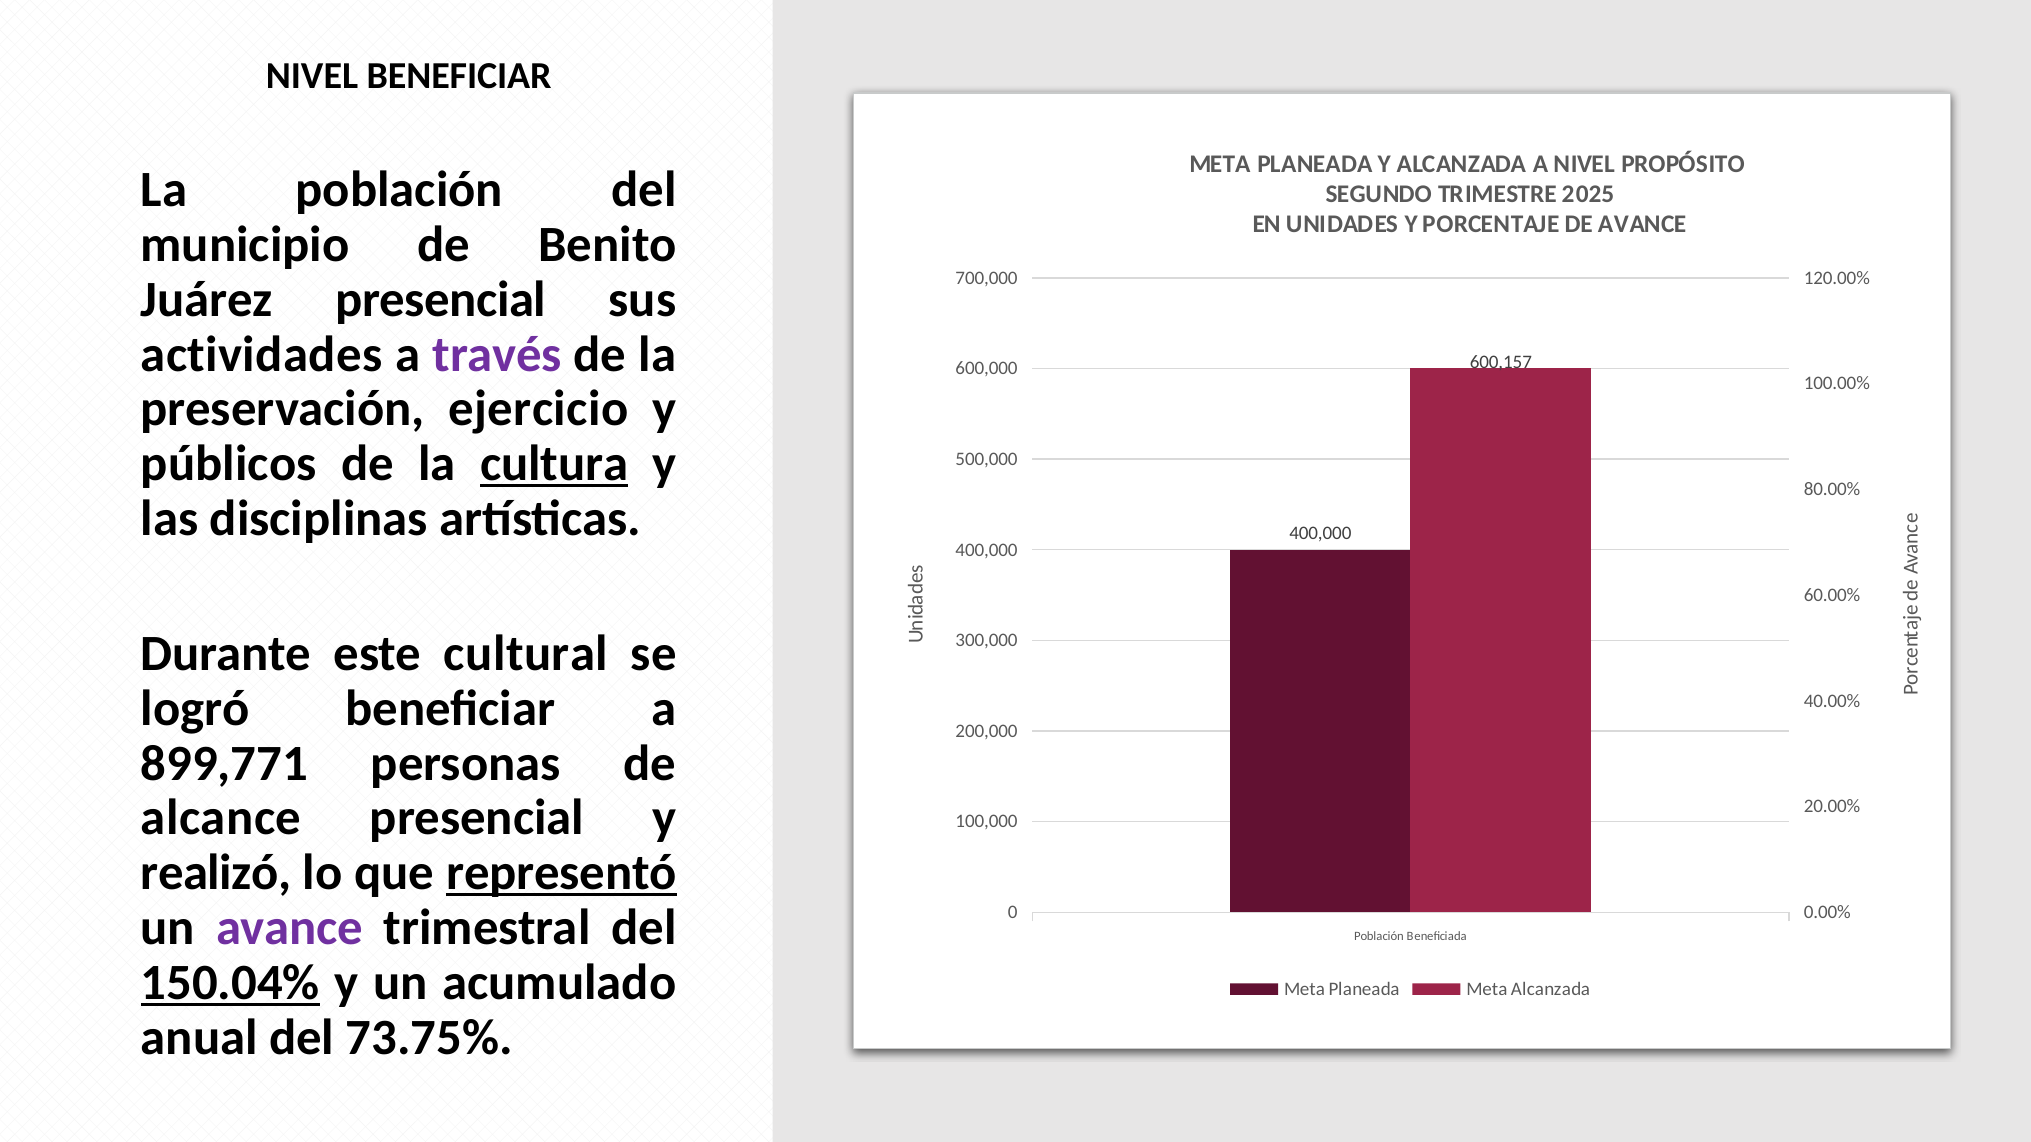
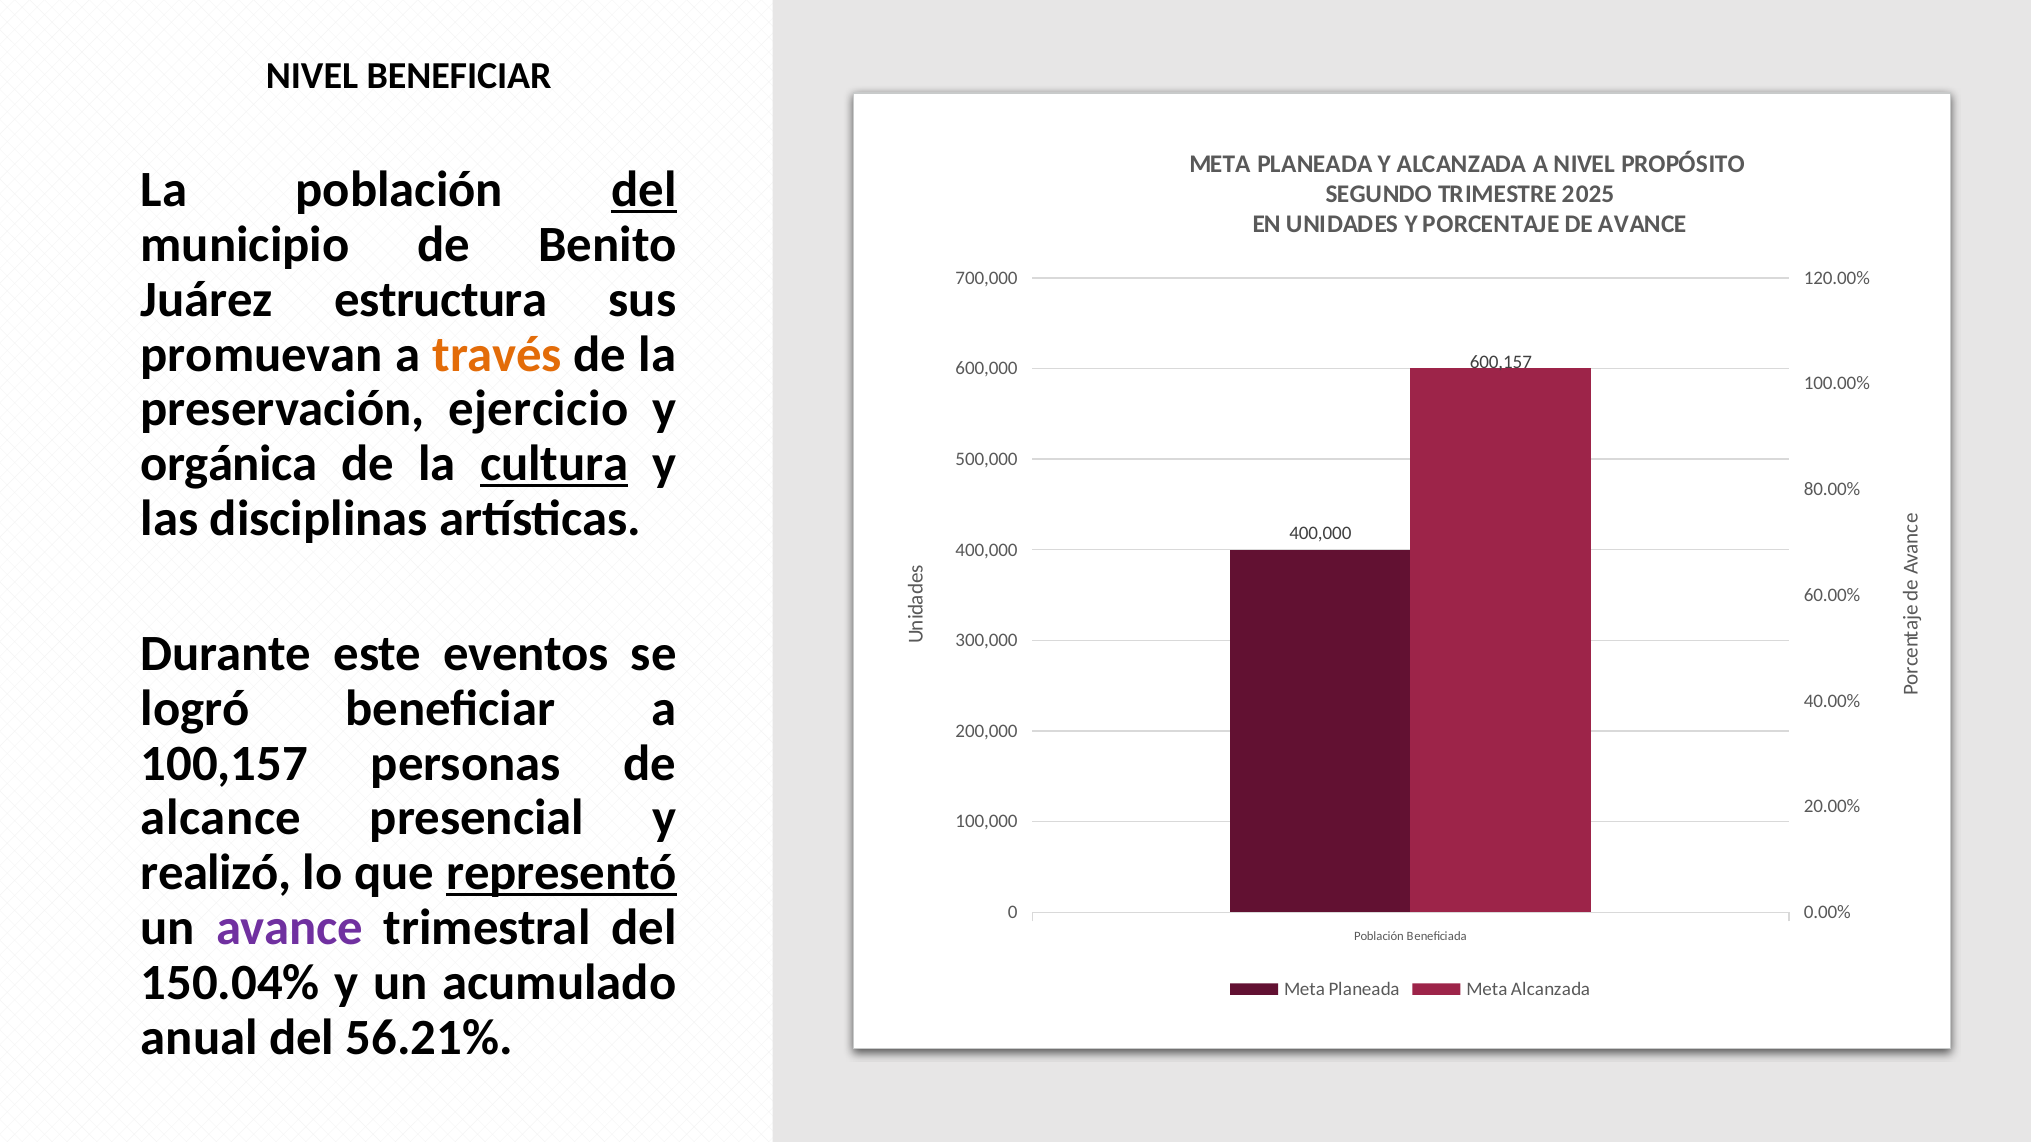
del at (644, 190) underline: none -> present
Juárez presencial: presencial -> estructura
actividades: actividades -> promuevan
través colour: purple -> orange
públicos: públicos -> orgánica
cultural: cultural -> eventos
899,771: 899,771 -> 100,157
150.04% underline: present -> none
73.75%: 73.75% -> 56.21%
